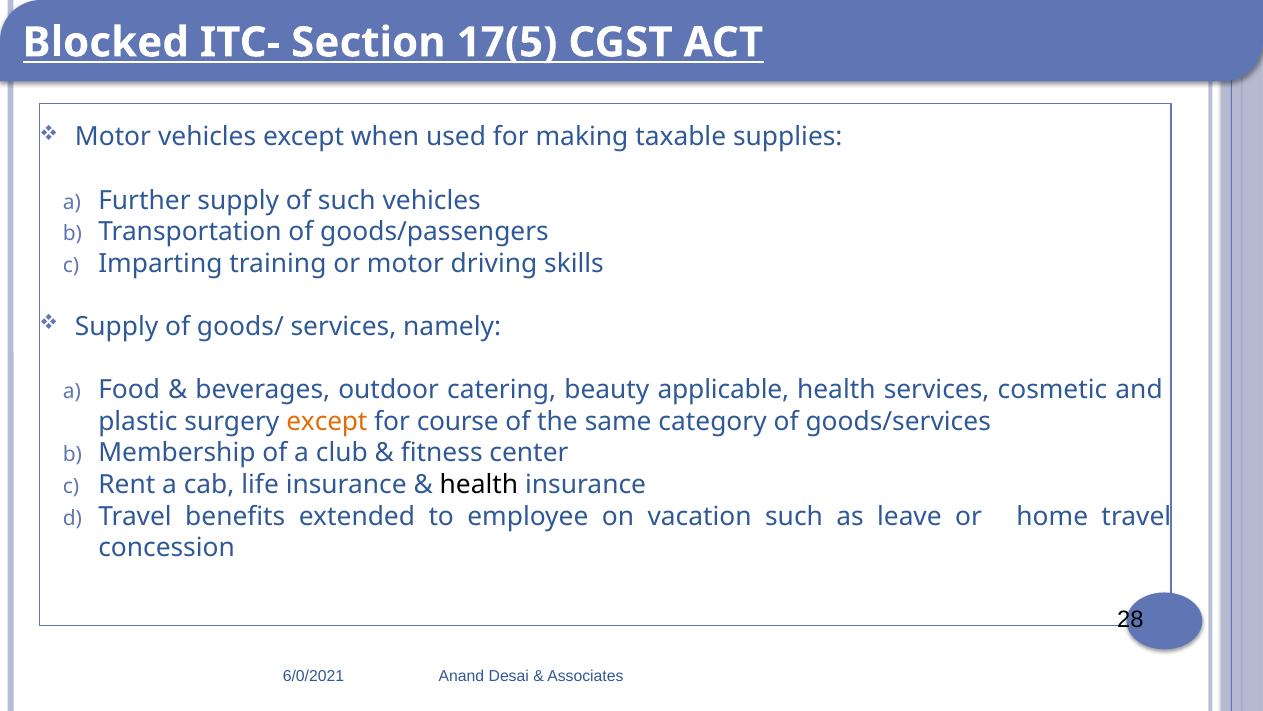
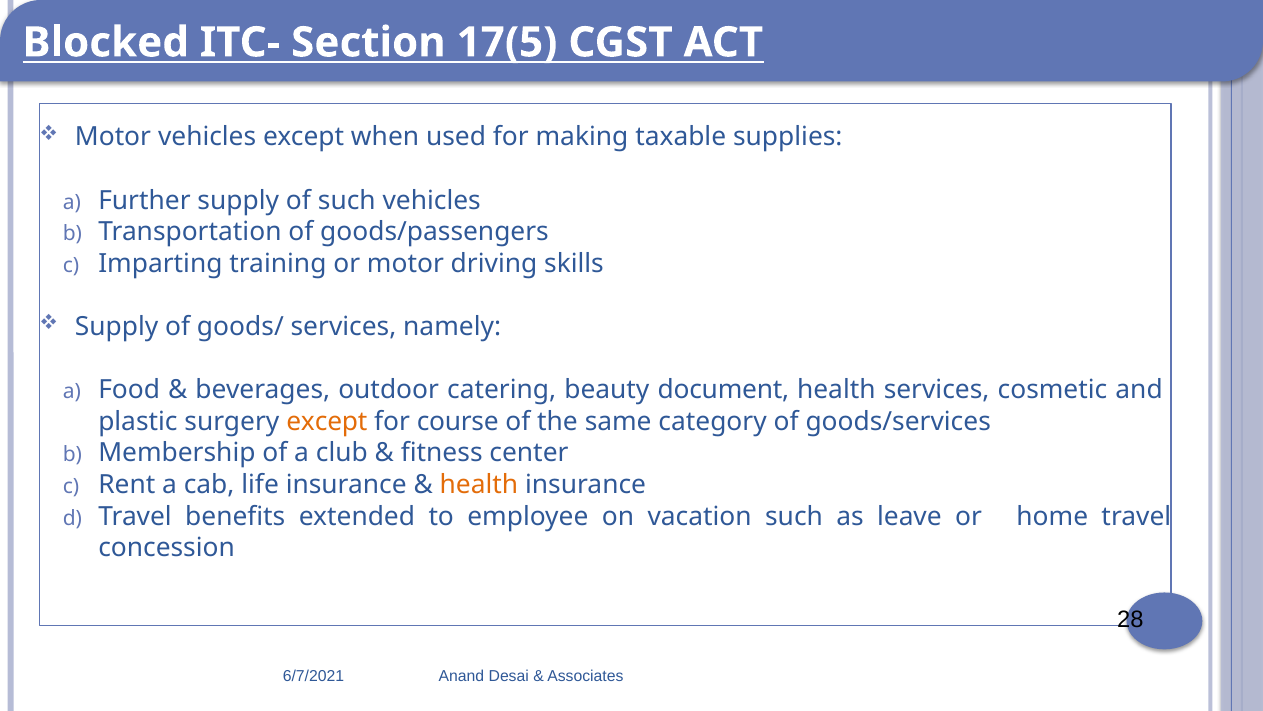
applicable: applicable -> document
health at (479, 484) colour: black -> orange
6/0/2021: 6/0/2021 -> 6/7/2021
